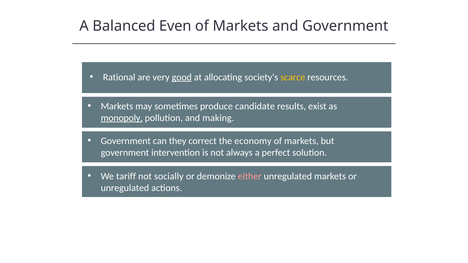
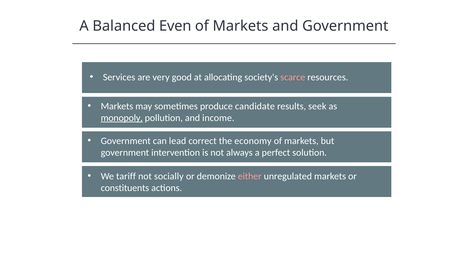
Rational: Rational -> Services
good underline: present -> none
scarce colour: yellow -> pink
exist: exist -> seek
making: making -> income
they: they -> lead
unregulated at (125, 188): unregulated -> constituents
